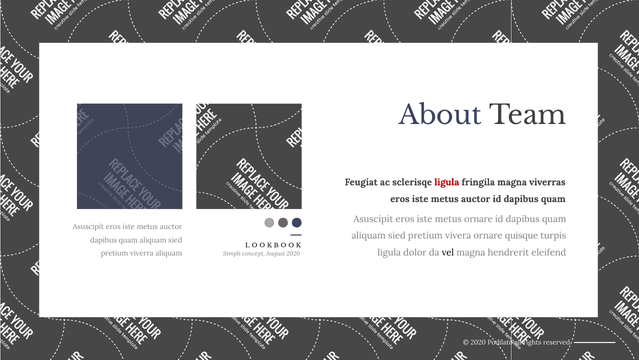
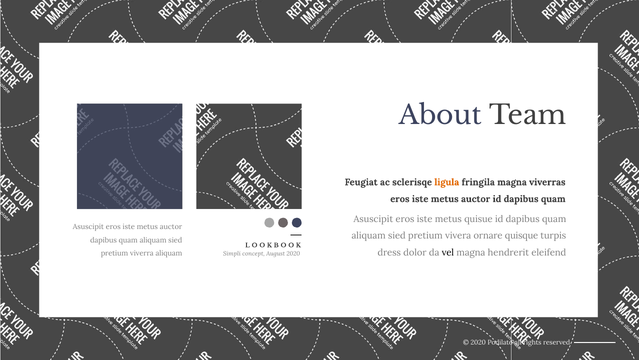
ligula at (447, 182) colour: red -> orange
metus ornare: ornare -> quisue
ligula at (389, 252): ligula -> dress
